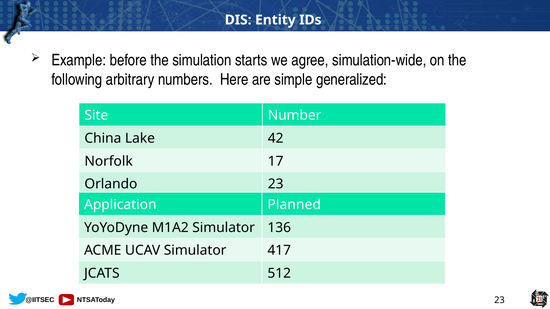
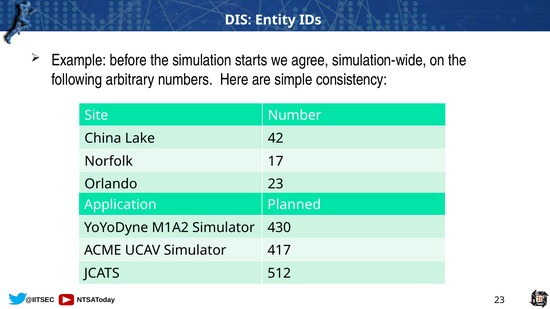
generalized: generalized -> consistency
136: 136 -> 430
